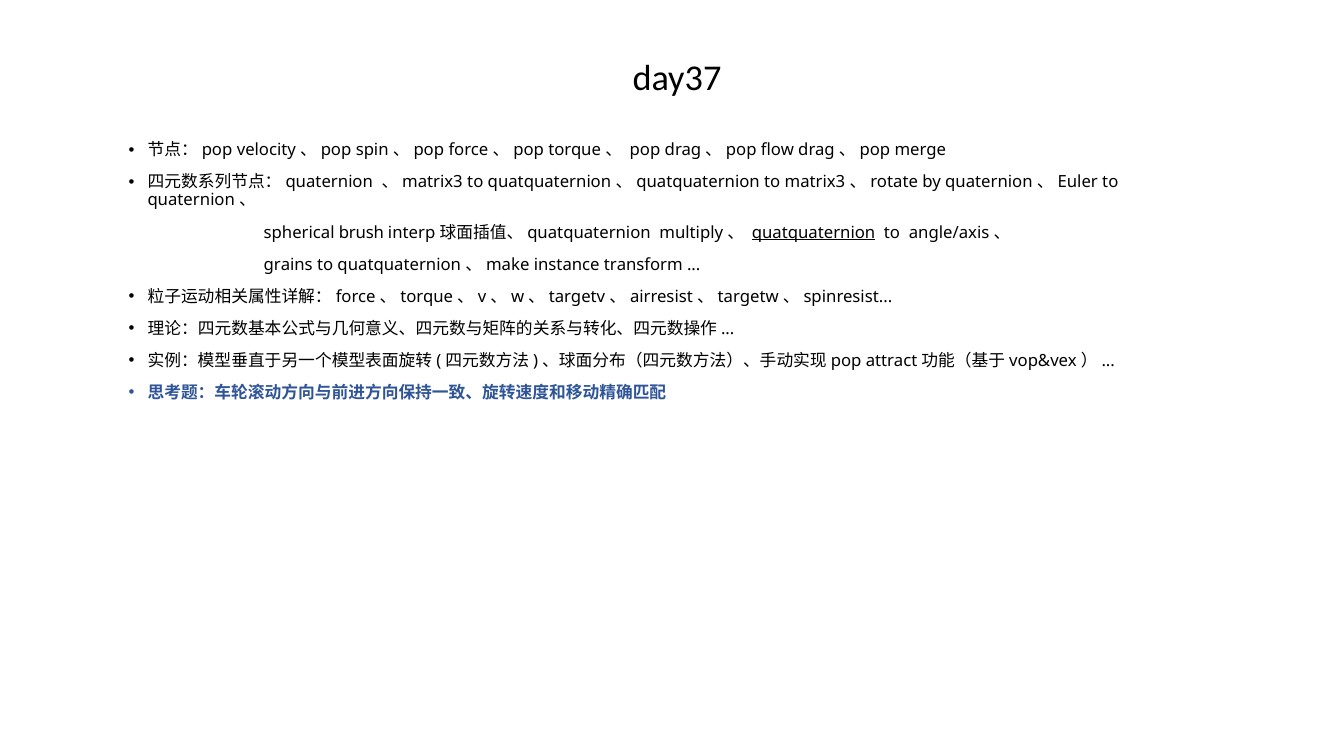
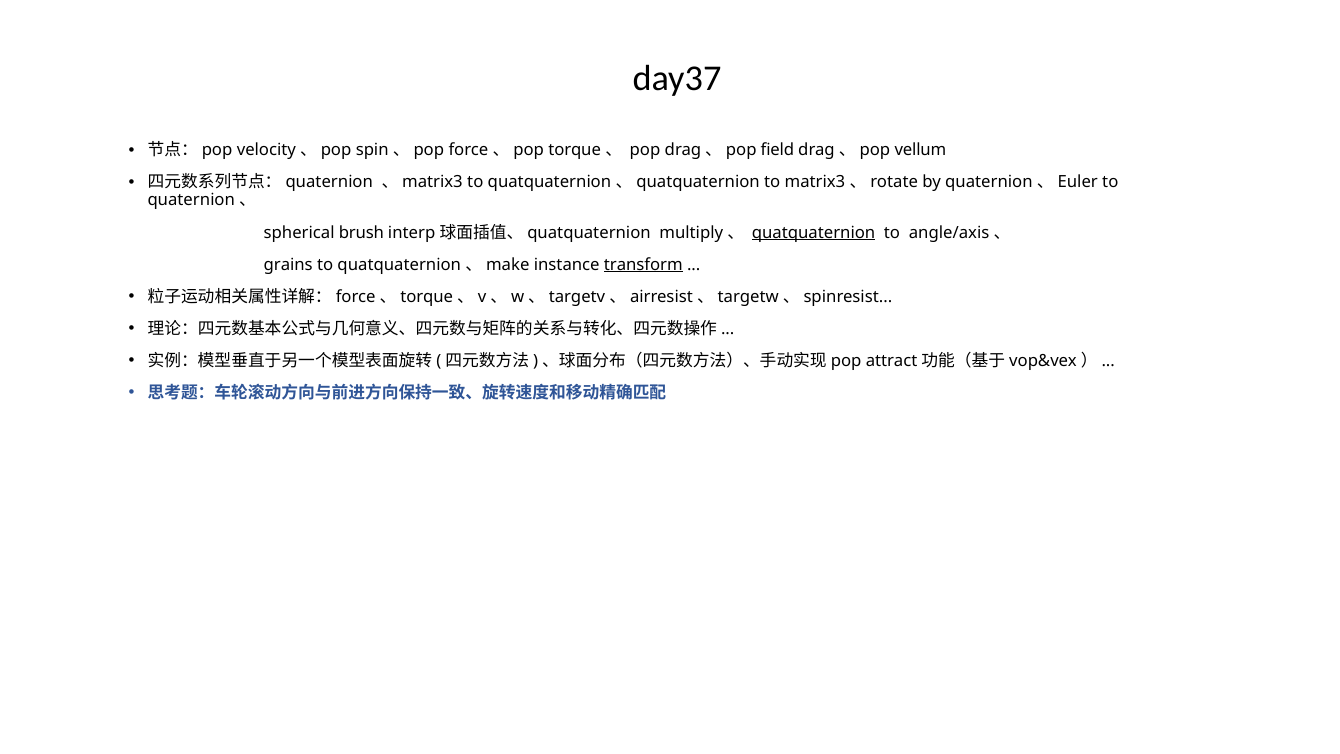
flow: flow -> field
merge: merge -> vellum
transform underline: none -> present
